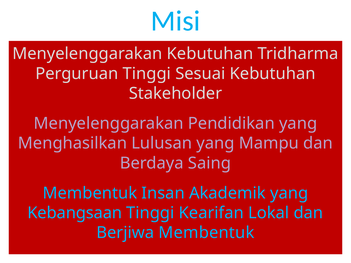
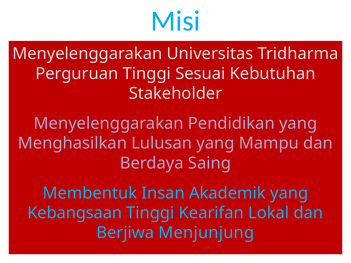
Menyelenggarakan Kebutuhan: Kebutuhan -> Universitas
Berjiwa Membentuk: Membentuk -> Menjunjung
